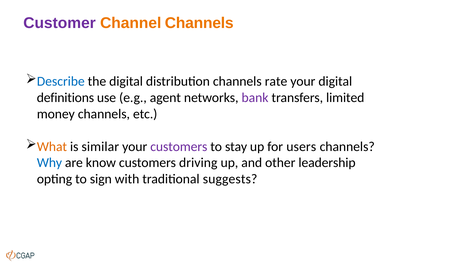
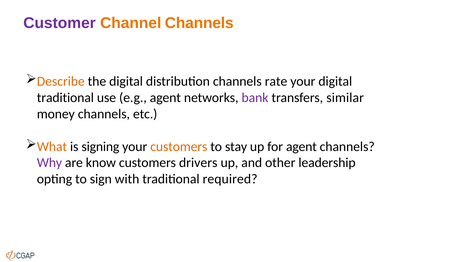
Describe colour: blue -> orange
definitions at (65, 98): definitions -> traditional
limited: limited -> similar
similar: similar -> signing
customers at (179, 147) colour: purple -> orange
for users: users -> agent
Why colour: blue -> purple
driving: driving -> drivers
suggests: suggests -> required
